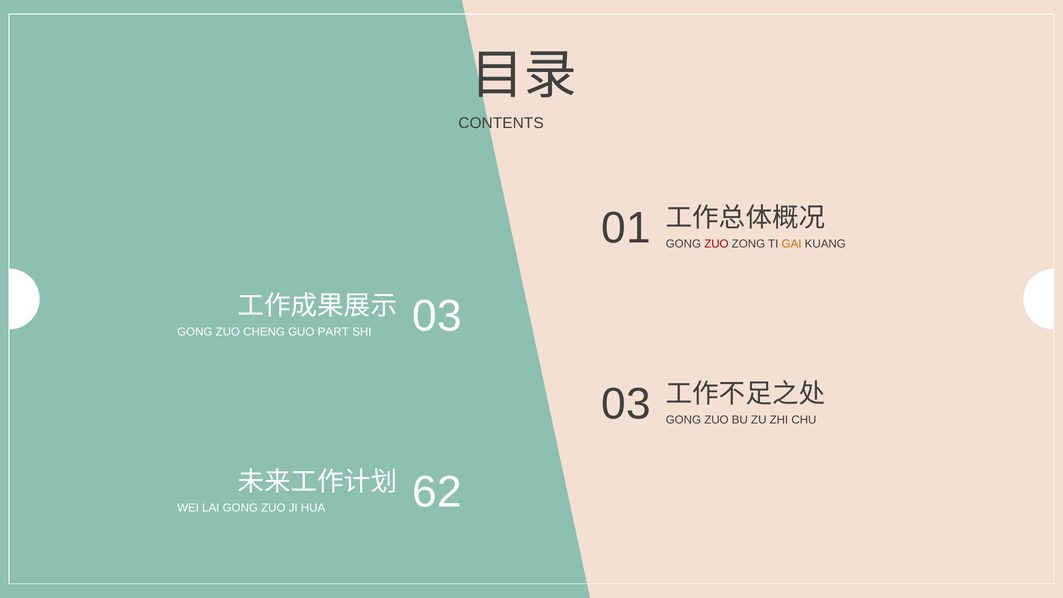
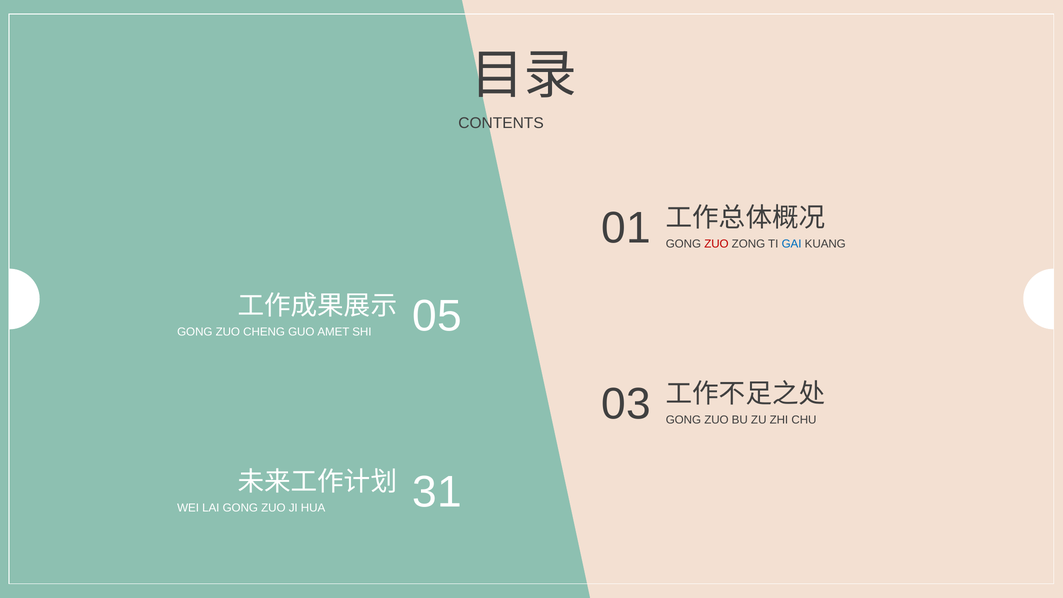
GAI colour: orange -> blue
PART: PART -> AMET
SHI 03: 03 -> 05
62: 62 -> 31
